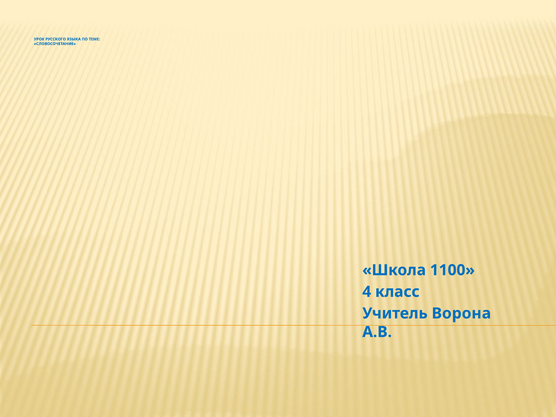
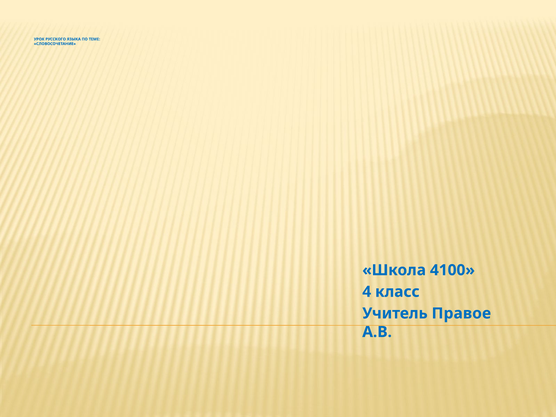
1100: 1100 -> 4100
Ворона: Ворона -> Правое
